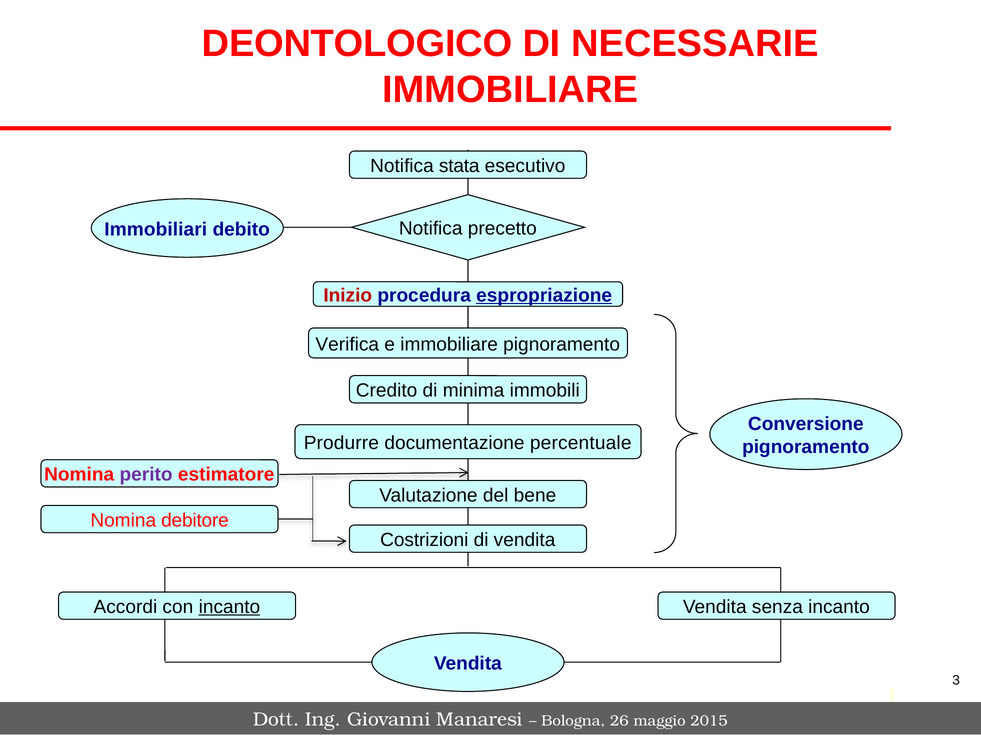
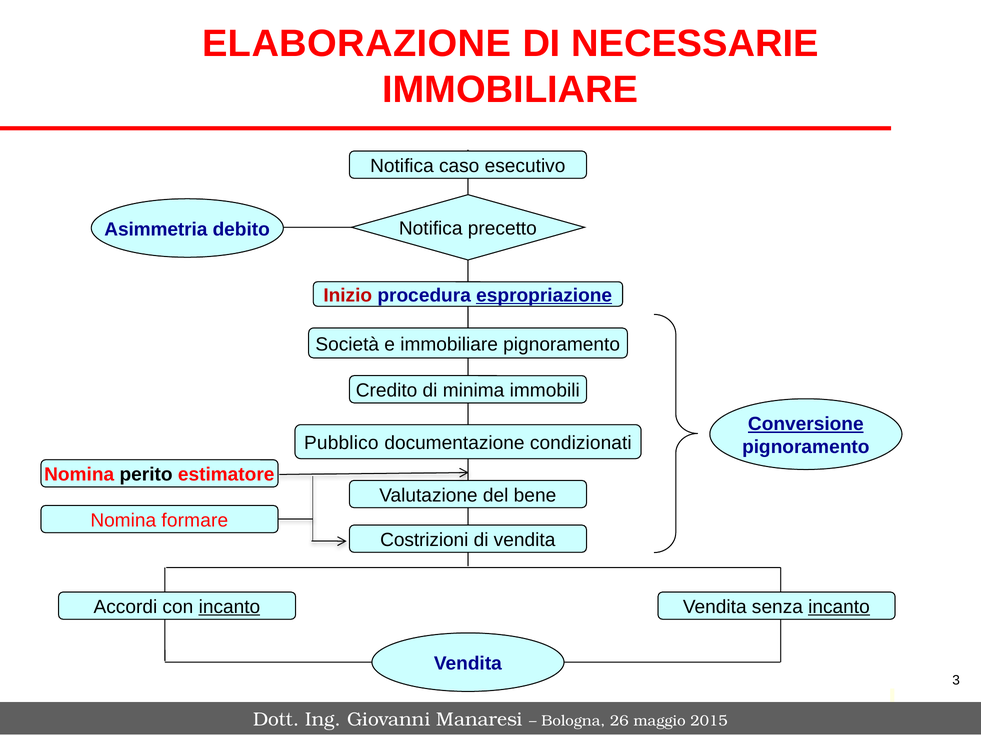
DEONTOLOGICO: DEONTOLOGICO -> ELABORAZIONE
stata: stata -> caso
Immobiliari: Immobiliari -> Asimmetria
Verifica: Verifica -> Società
Conversione underline: none -> present
Produrre: Produrre -> Pubblico
percentuale: percentuale -> condizionati
perito colour: purple -> black
debitore: debitore -> formare
incanto at (839, 608) underline: none -> present
